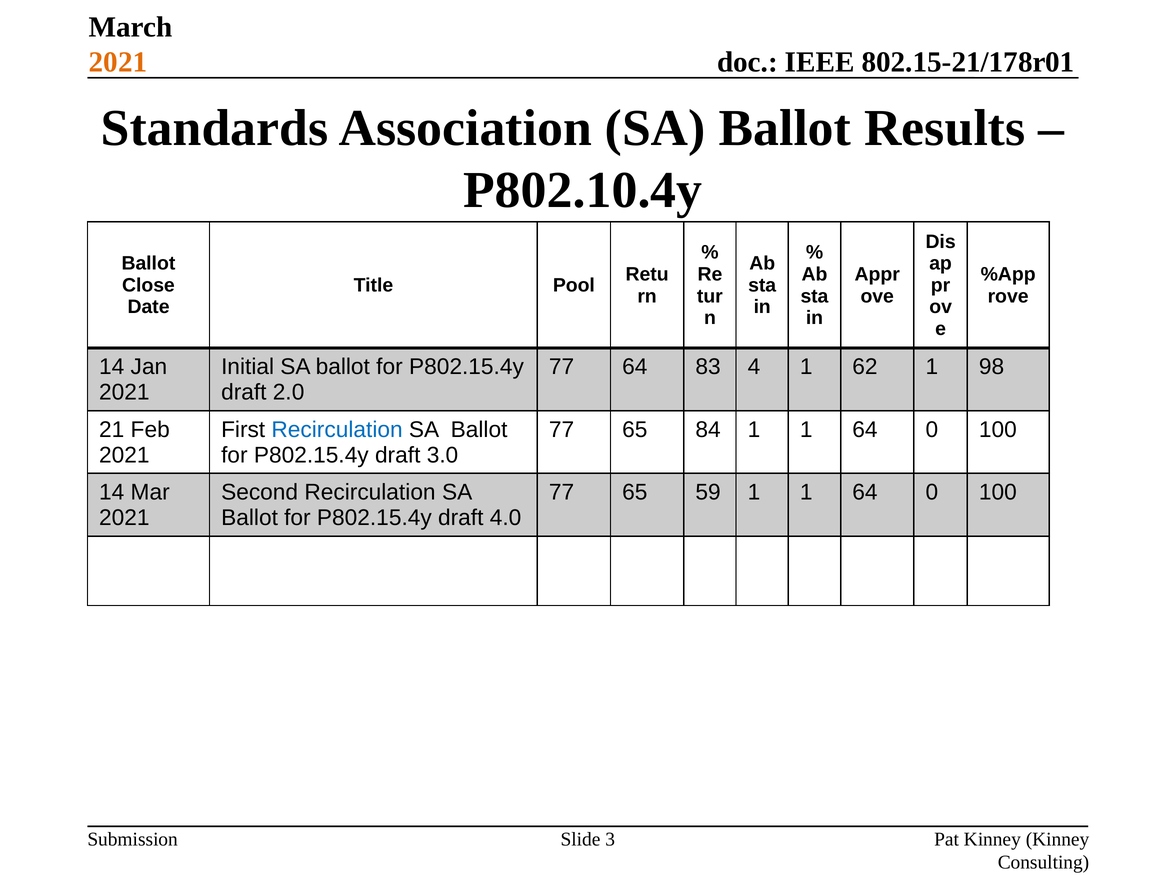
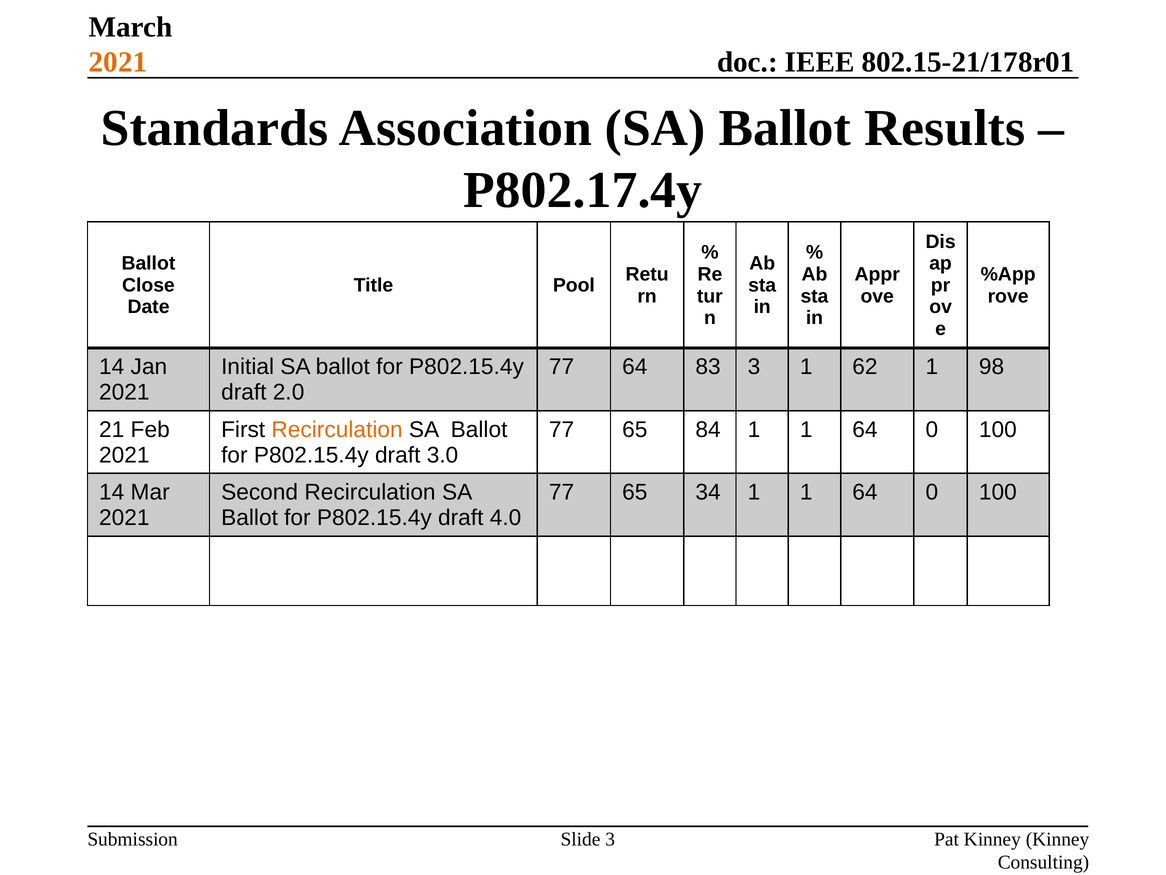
P802.10.4y: P802.10.4y -> P802.17.4y
83 4: 4 -> 3
Recirculation at (337, 429) colour: blue -> orange
59: 59 -> 34
